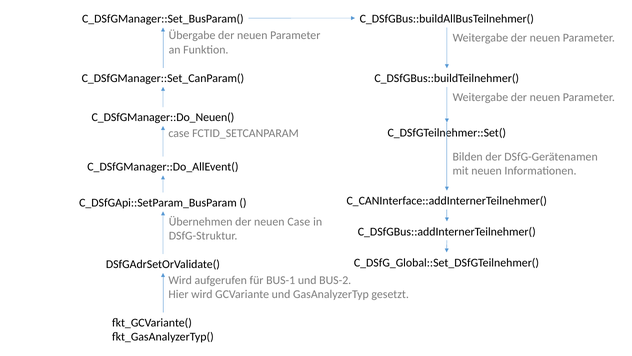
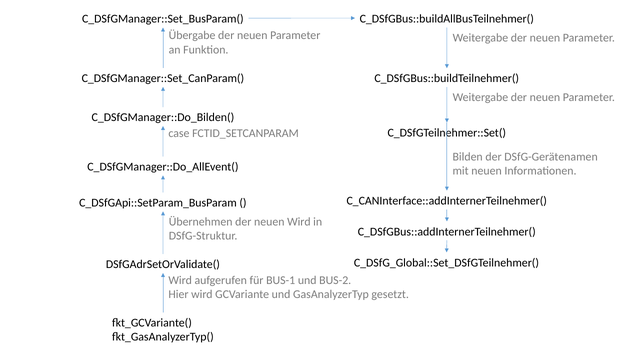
C_DSfGManager::Do_Neuen(: C_DSfGManager::Do_Neuen( -> C_DSfGManager::Do_Bilden(
neuen Case: Case -> Wird
